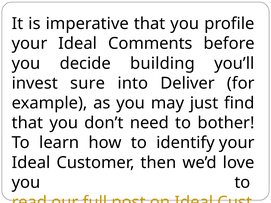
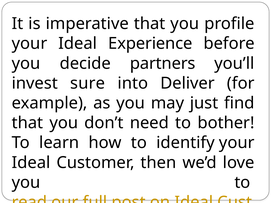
Comments: Comments -> Experience
building: building -> partners
